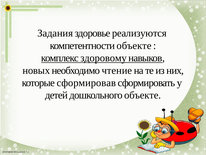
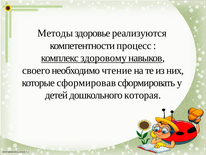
Задания: Задания -> Методы
компетентности объекте: объекте -> процесс
новых: новых -> своего
дошкольного объекте: объекте -> которая
